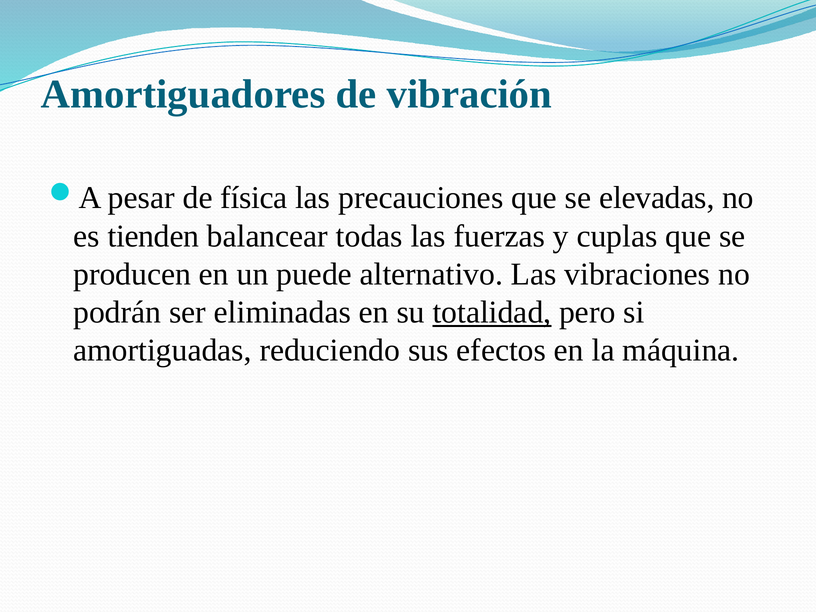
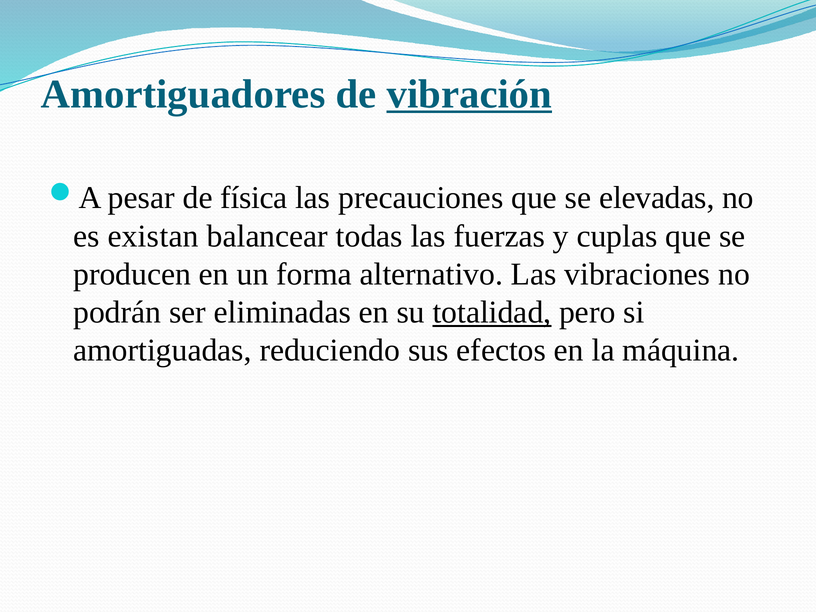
vibración underline: none -> present
tienden: tienden -> existan
puede: puede -> forma
